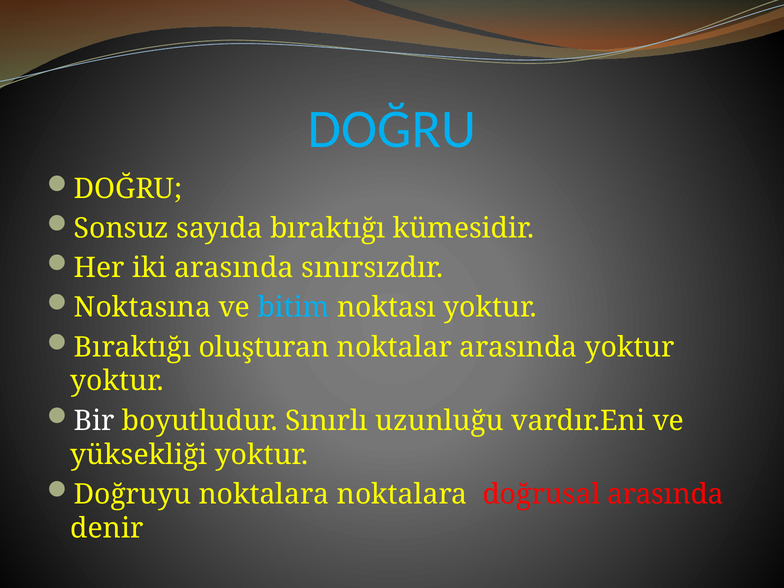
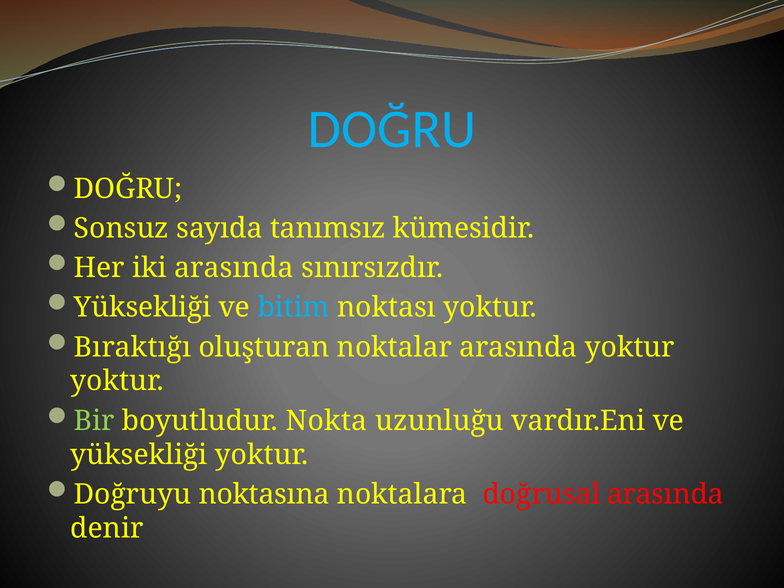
sayıda bıraktığı: bıraktığı -> tanımsız
Noktasına at (142, 308): Noktasına -> Yüksekliği
Bir colour: white -> light green
Sınırlı: Sınırlı -> Nokta
Doğruyu noktalara: noktalara -> noktasına
